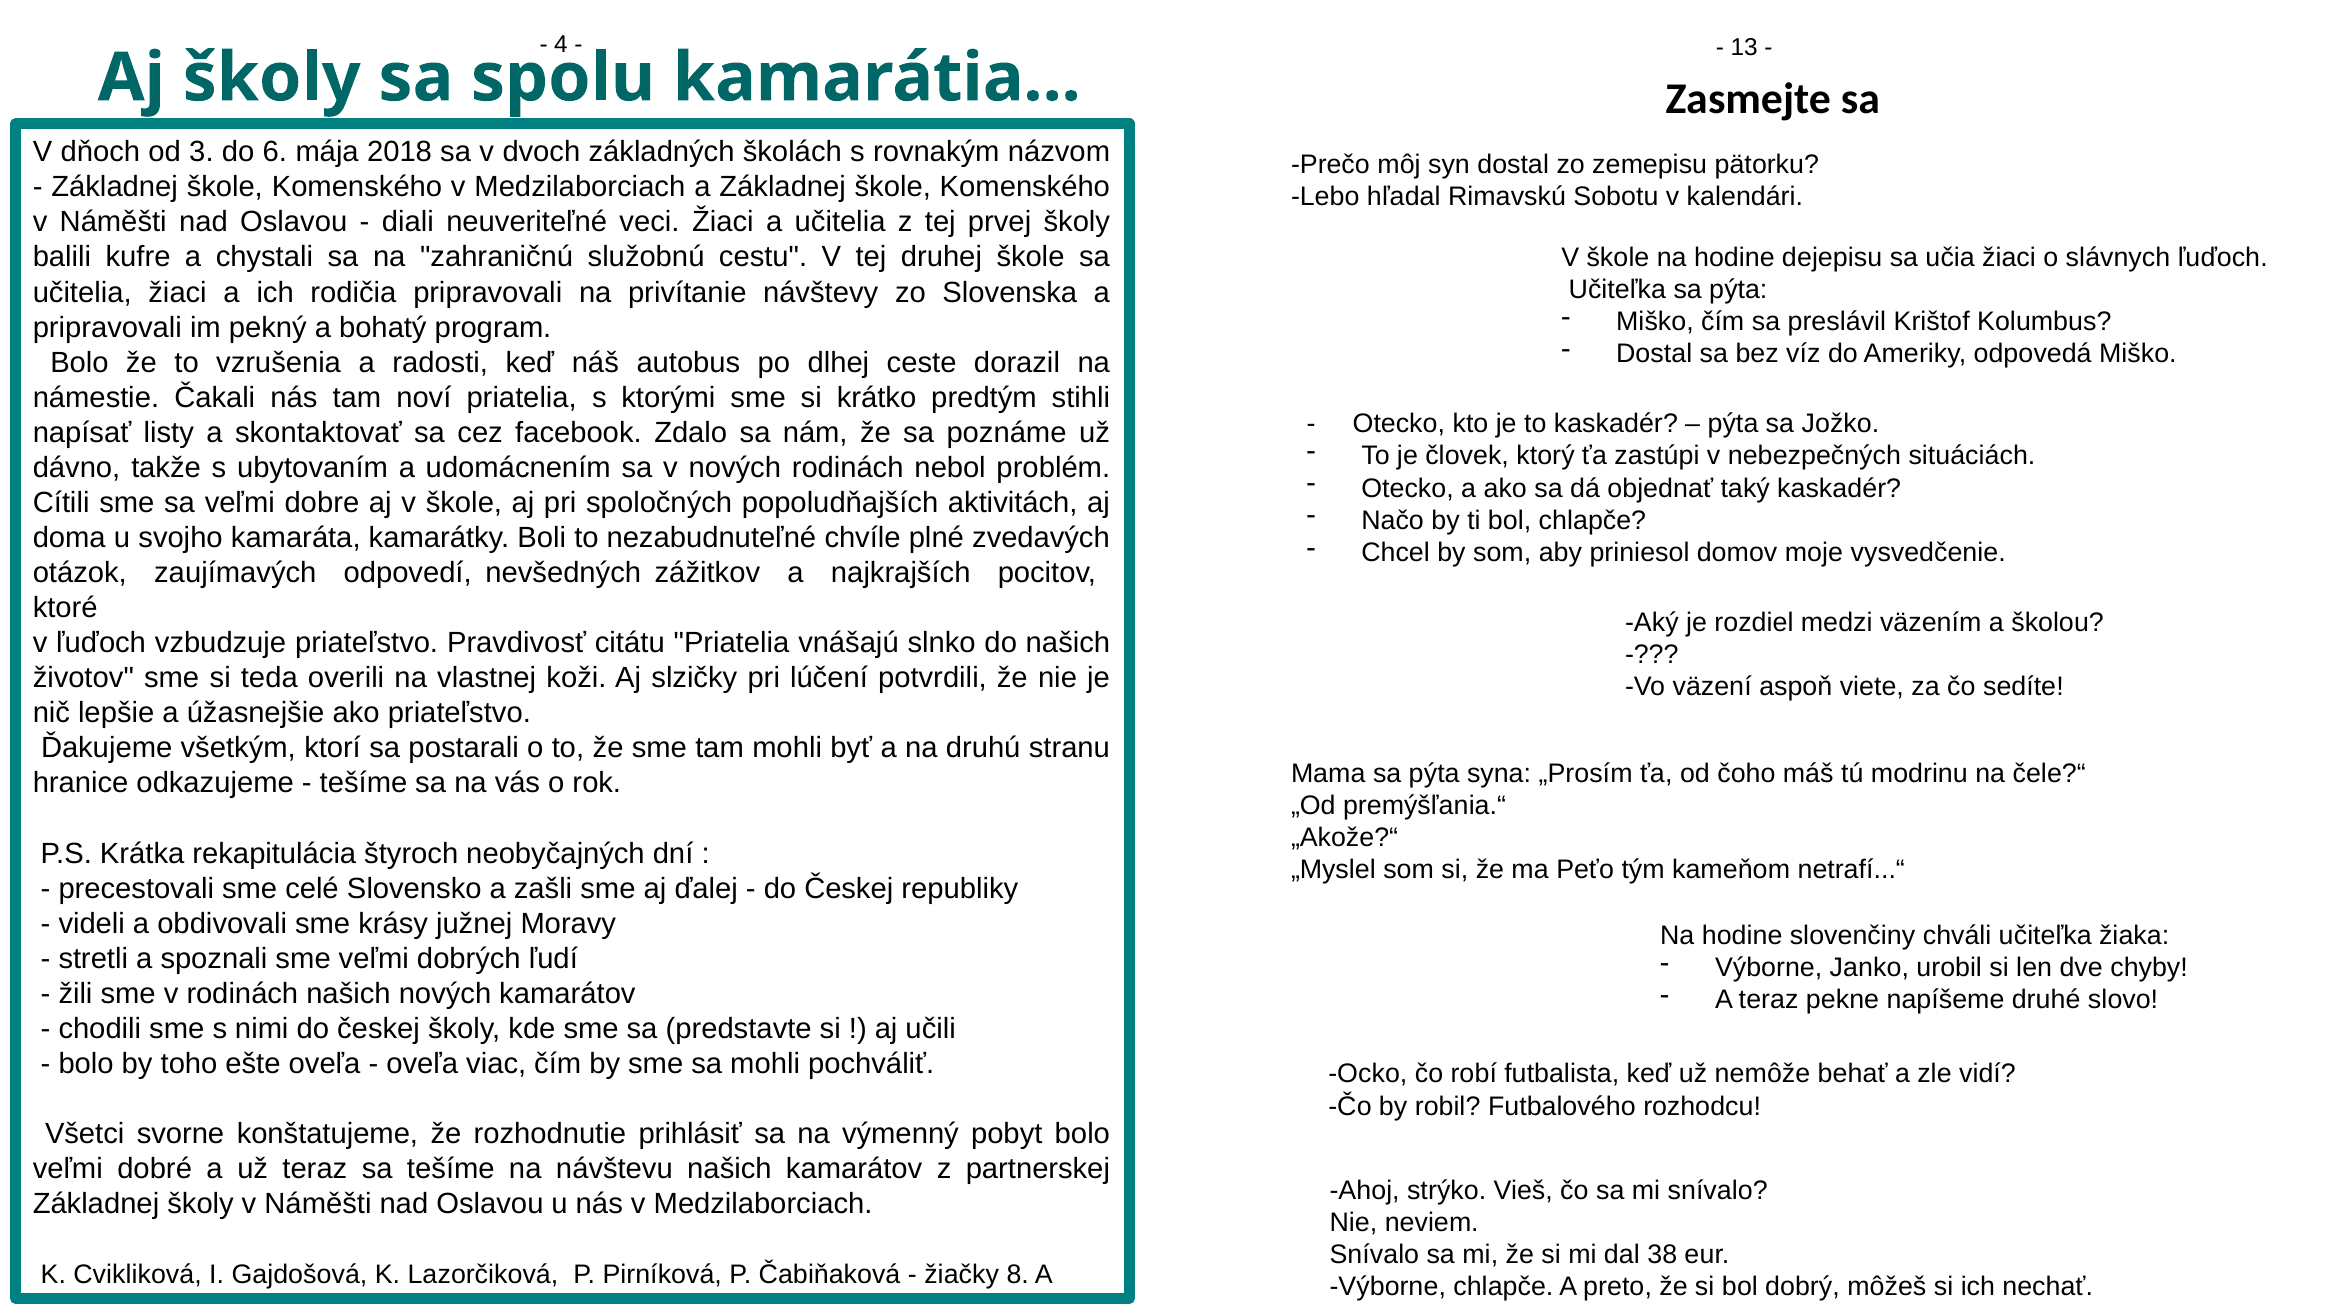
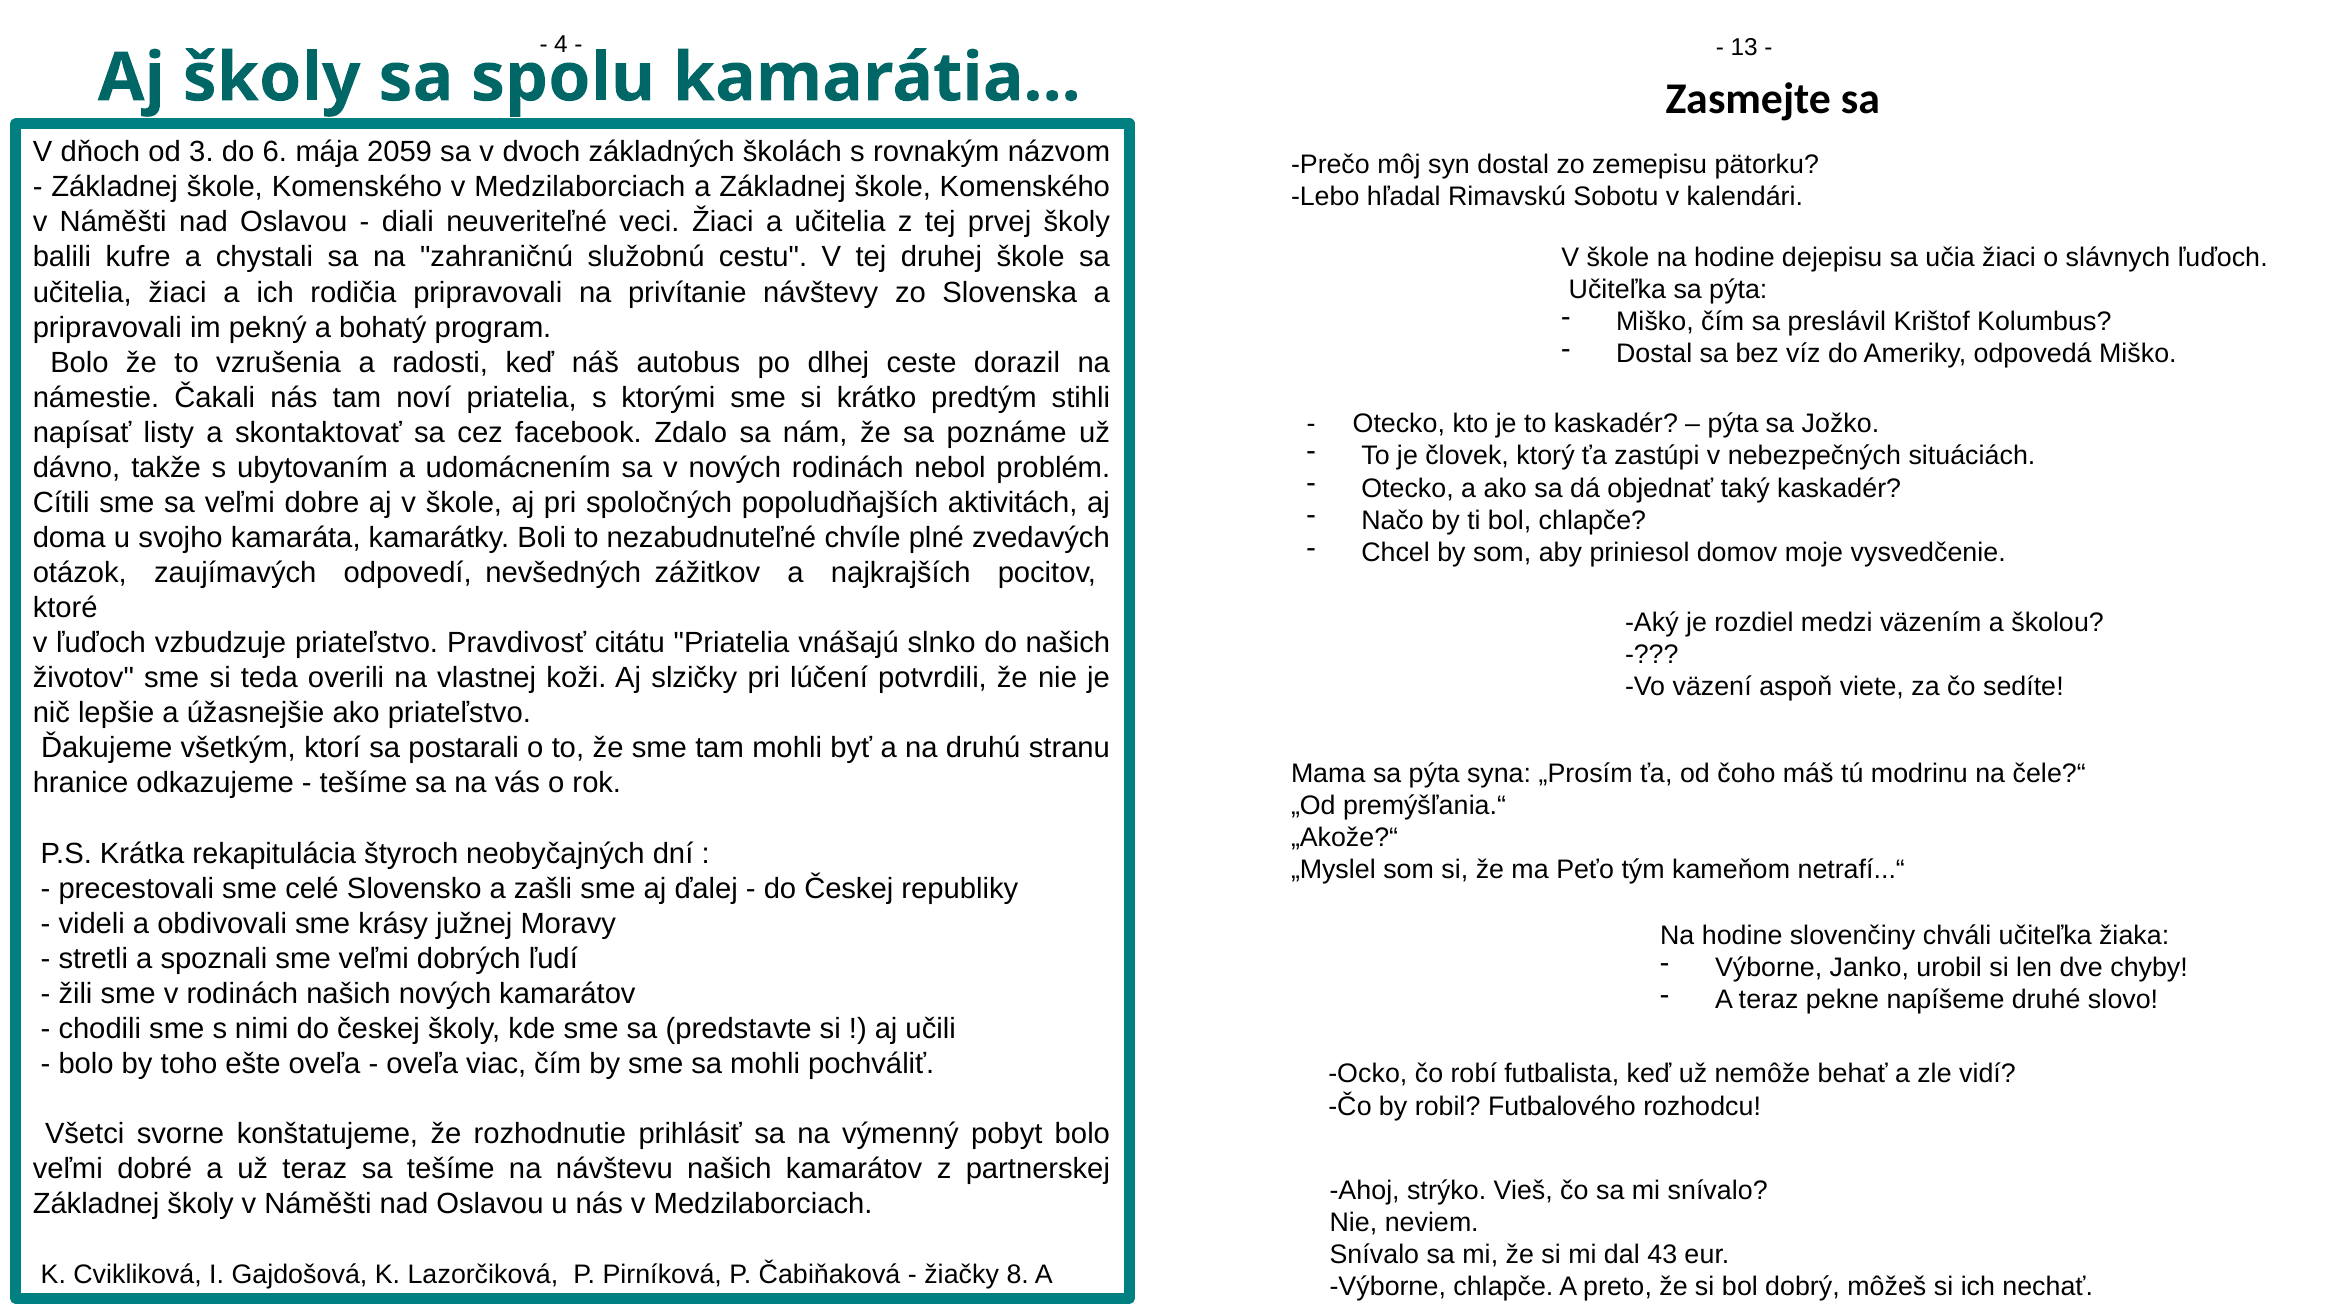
2018: 2018 -> 2059
38: 38 -> 43
